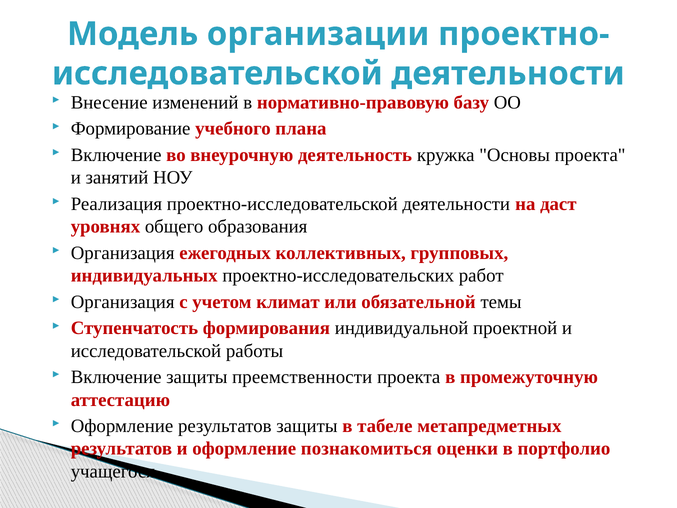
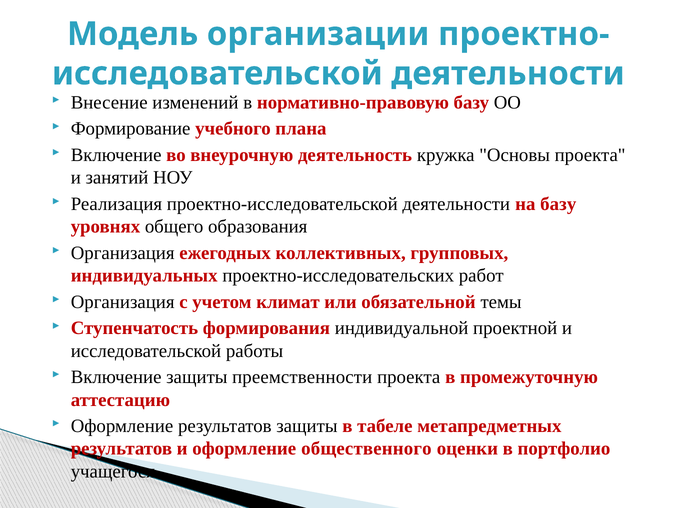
на даст: даст -> базу
познакомиться: познакомиться -> общественного
